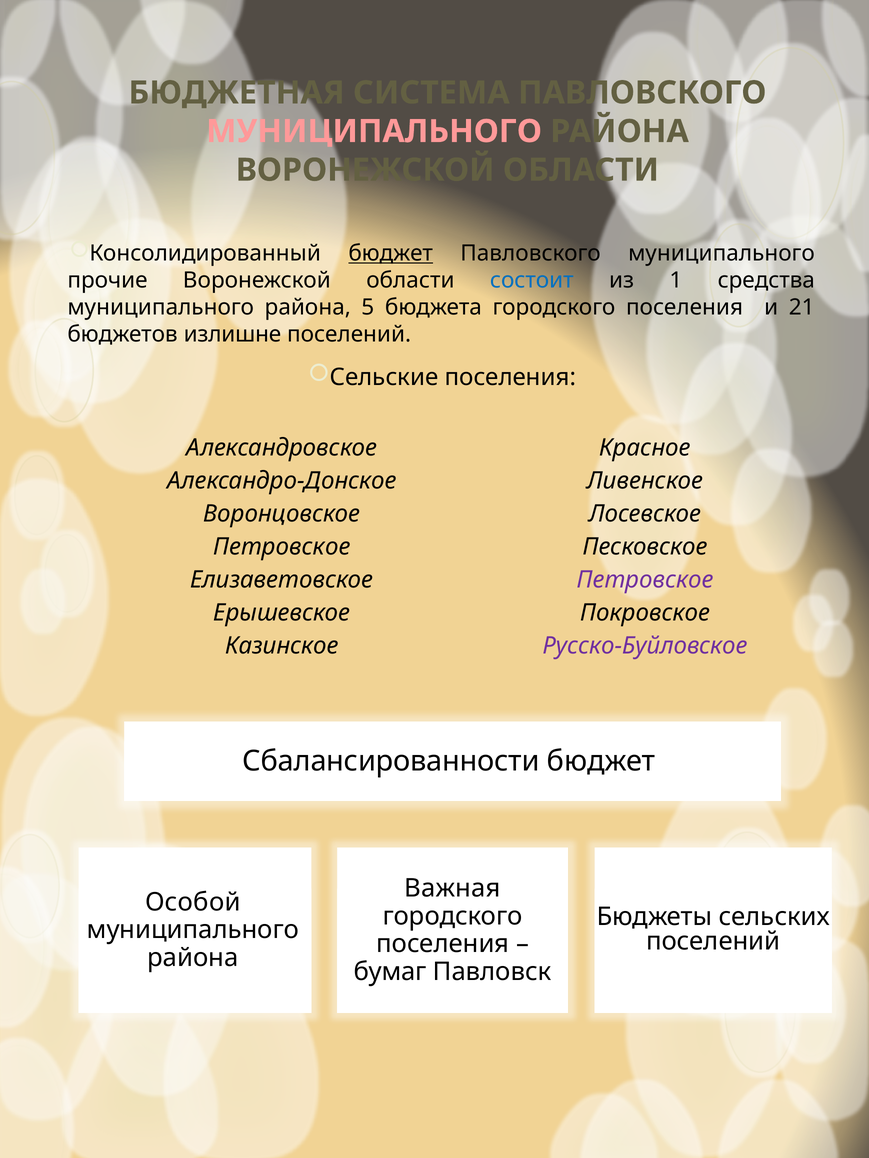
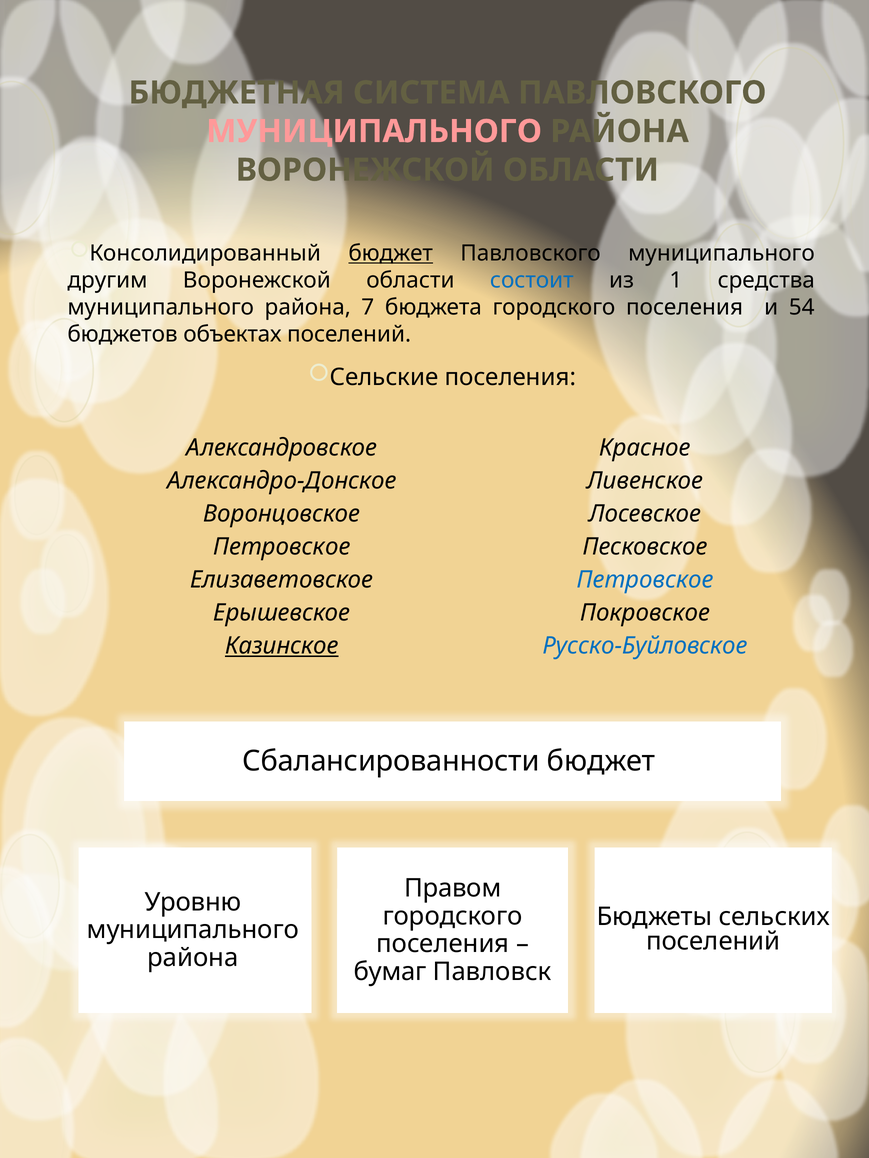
прочие: прочие -> другим
5: 5 -> 7
21: 21 -> 54
излишне: излишне -> объектах
Петровское at (645, 580) colour: purple -> blue
Казинское underline: none -> present
Русско-Буйловское colour: purple -> blue
Важная: Важная -> Правом
Особой: Особой -> Уровню
